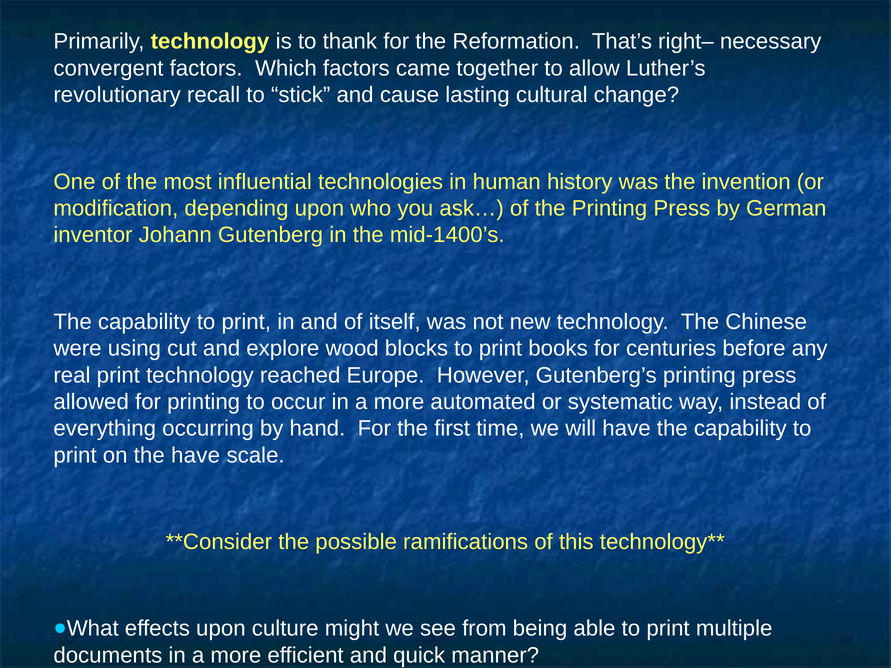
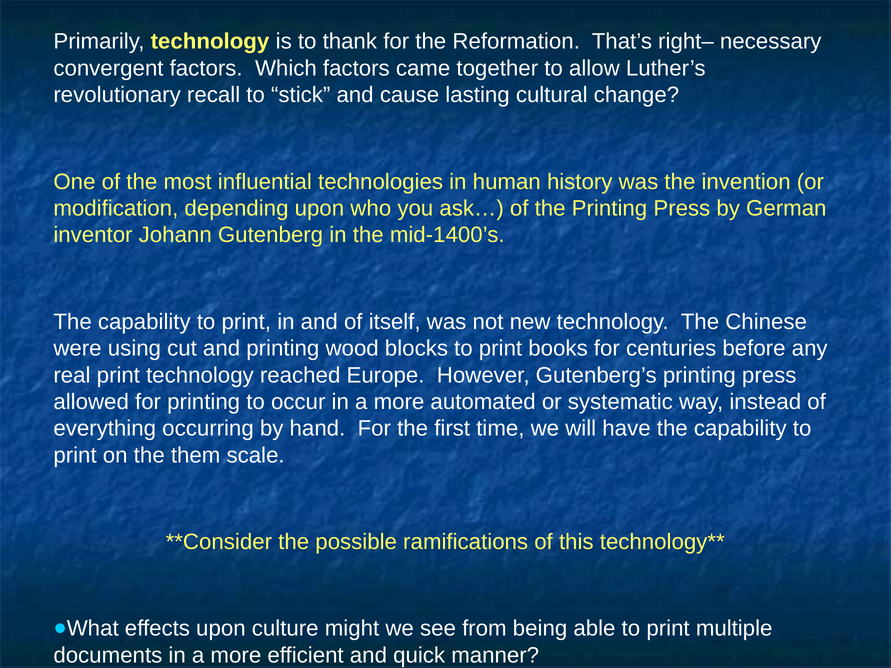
and explore: explore -> printing
the have: have -> them
